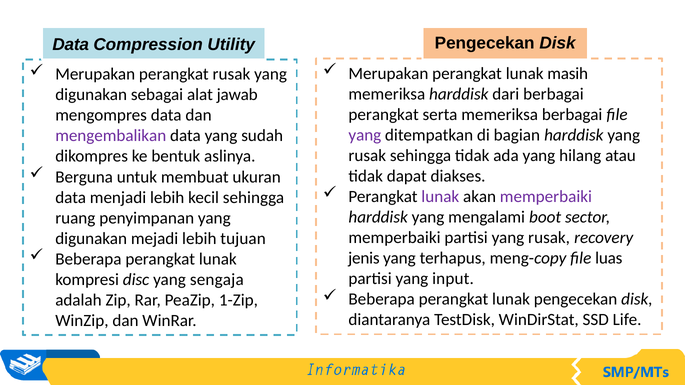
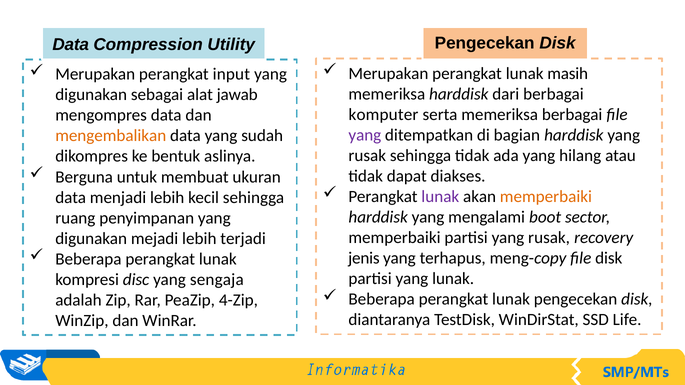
perangkat rusak: rusak -> input
perangkat at (384, 115): perangkat -> komputer
mengembalikan colour: purple -> orange
memperbaiki at (546, 197) colour: purple -> orange
tujuan: tujuan -> terjadi
file luas: luas -> disk
yang input: input -> lunak
1-Zip: 1-Zip -> 4-Zip
